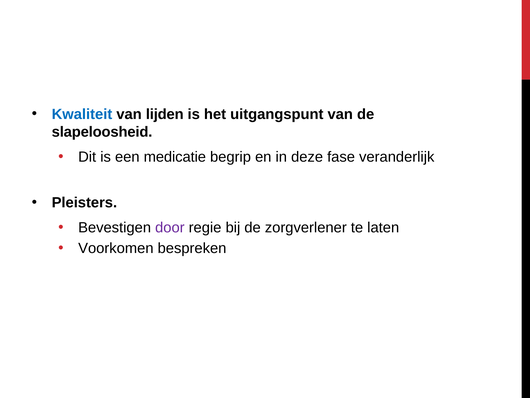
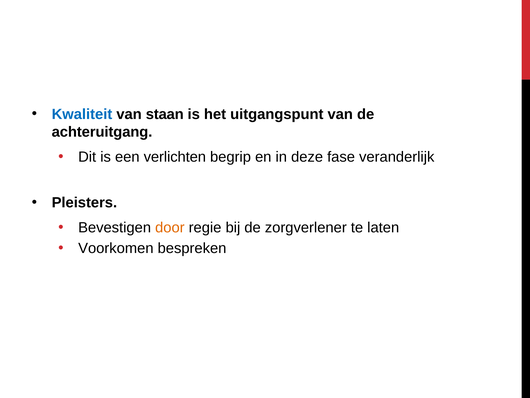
lijden: lijden -> staan
slapeloosheid: slapeloosheid -> achteruitgang
medicatie: medicatie -> verlichten
door colour: purple -> orange
